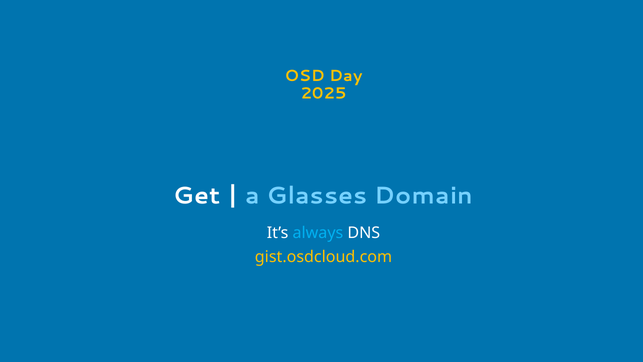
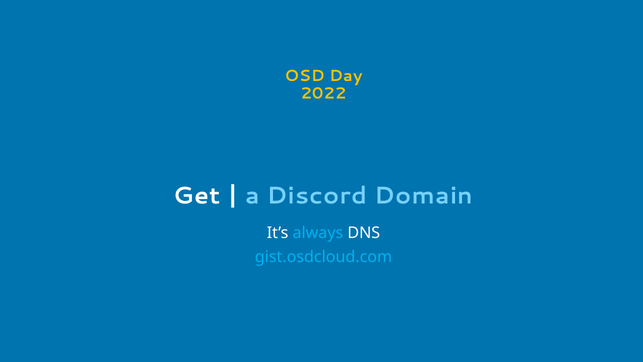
2025: 2025 -> 2022
Glasses: Glasses -> Discord
gist.osdcloud.com colour: yellow -> light blue
